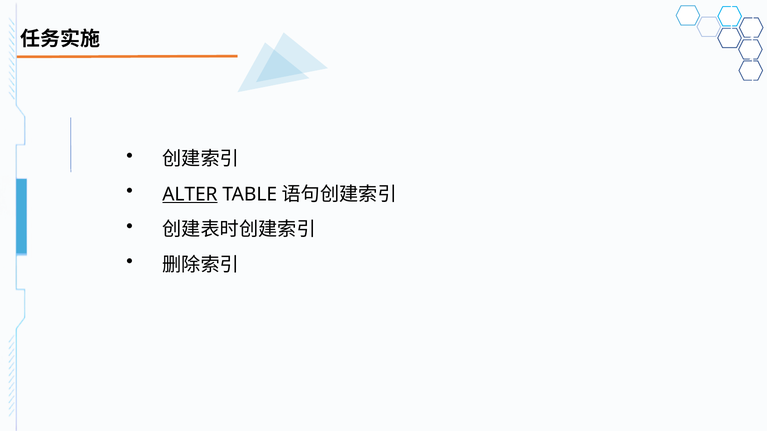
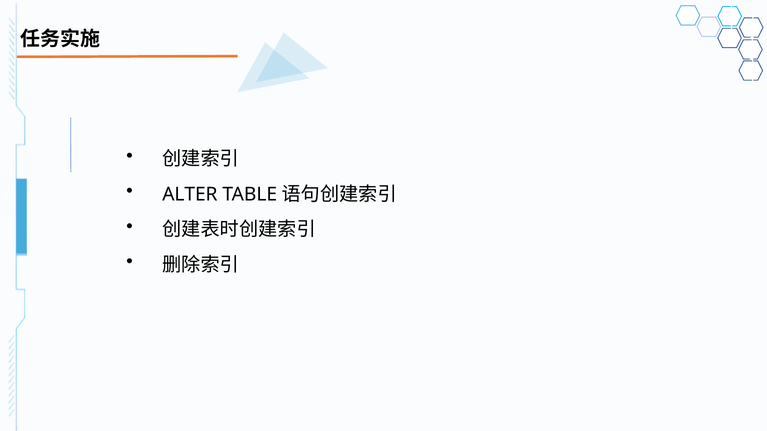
ALTER underline: present -> none
